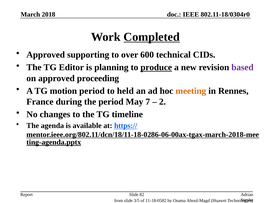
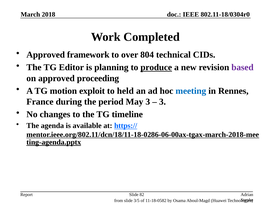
Completed underline: present -> none
supporting: supporting -> framework
600: 600 -> 804
motion period: period -> exploit
meeting colour: orange -> blue
May 7: 7 -> 3
2 at (162, 102): 2 -> 3
